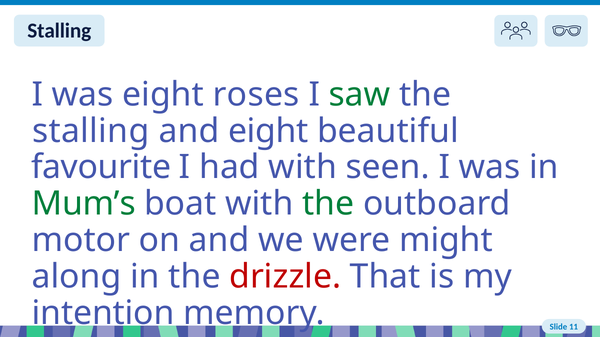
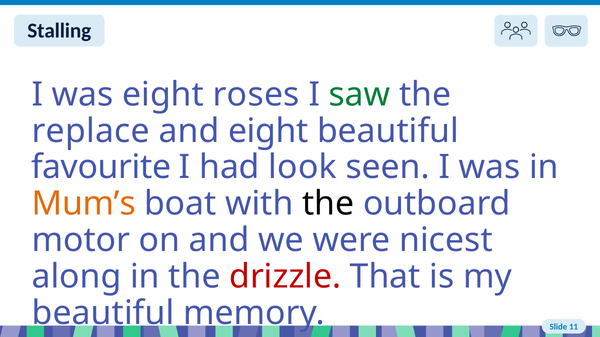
stalling at (91, 131): stalling -> replace
had with: with -> look
Mum’s colour: green -> orange
the at (328, 204) colour: green -> black
might: might -> nicest
intention at (103, 313): intention -> beautiful
